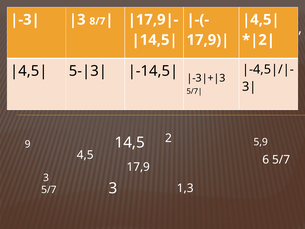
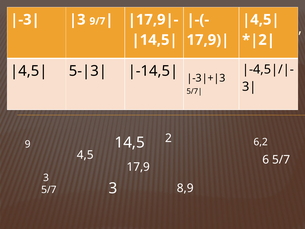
8/7: 8/7 -> 9/7
5,9: 5,9 -> 6,2
1,3: 1,3 -> 8,9
